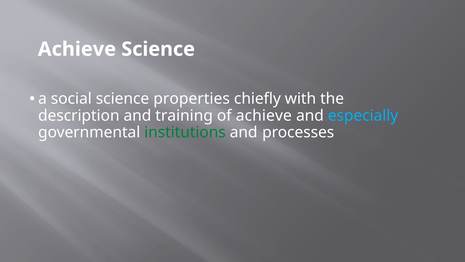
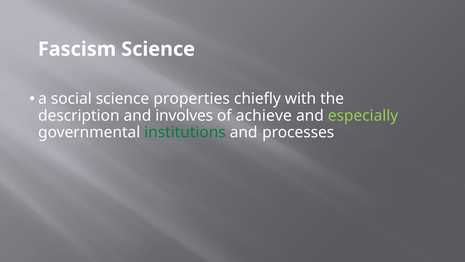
Achieve at (77, 49): Achieve -> Fascism
training: training -> involves
especially colour: light blue -> light green
